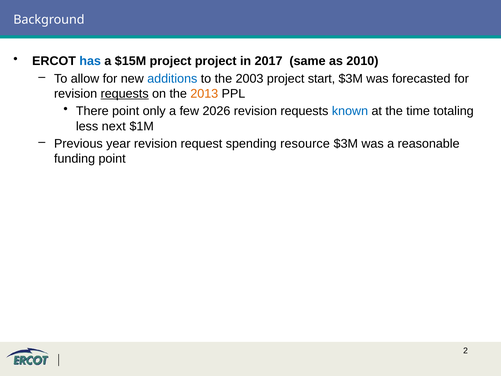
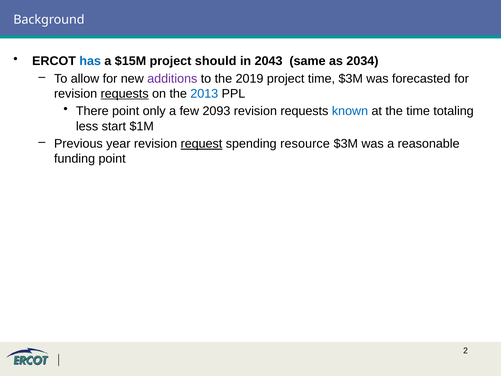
project project: project -> should
2017: 2017 -> 2043
2010: 2010 -> 2034
additions colour: blue -> purple
2003: 2003 -> 2019
project start: start -> time
2013 colour: orange -> blue
2026: 2026 -> 2093
next: next -> start
request underline: none -> present
